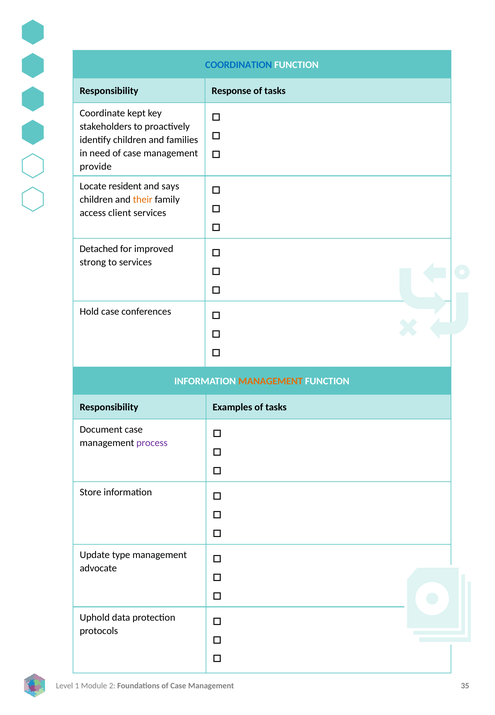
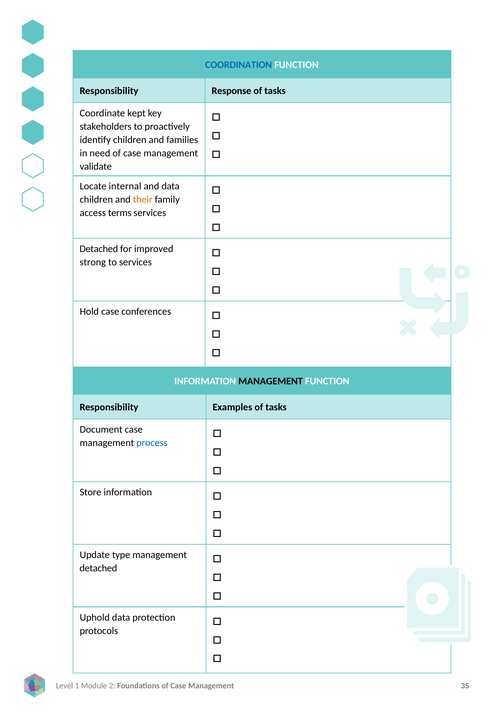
provide: provide -> validate
resident: resident -> internal
and says: says -> data
client: client -> terms
MANAGEMENT at (271, 381) colour: orange -> black
process colour: purple -> blue
advocate at (98, 568): advocate -> detached
